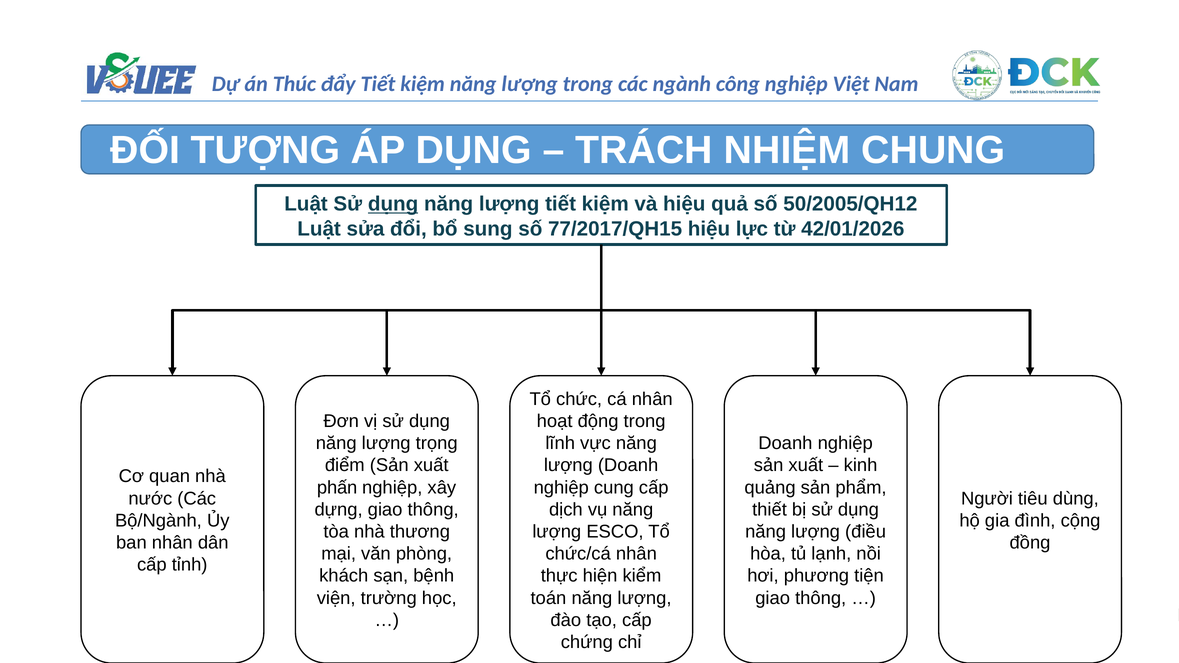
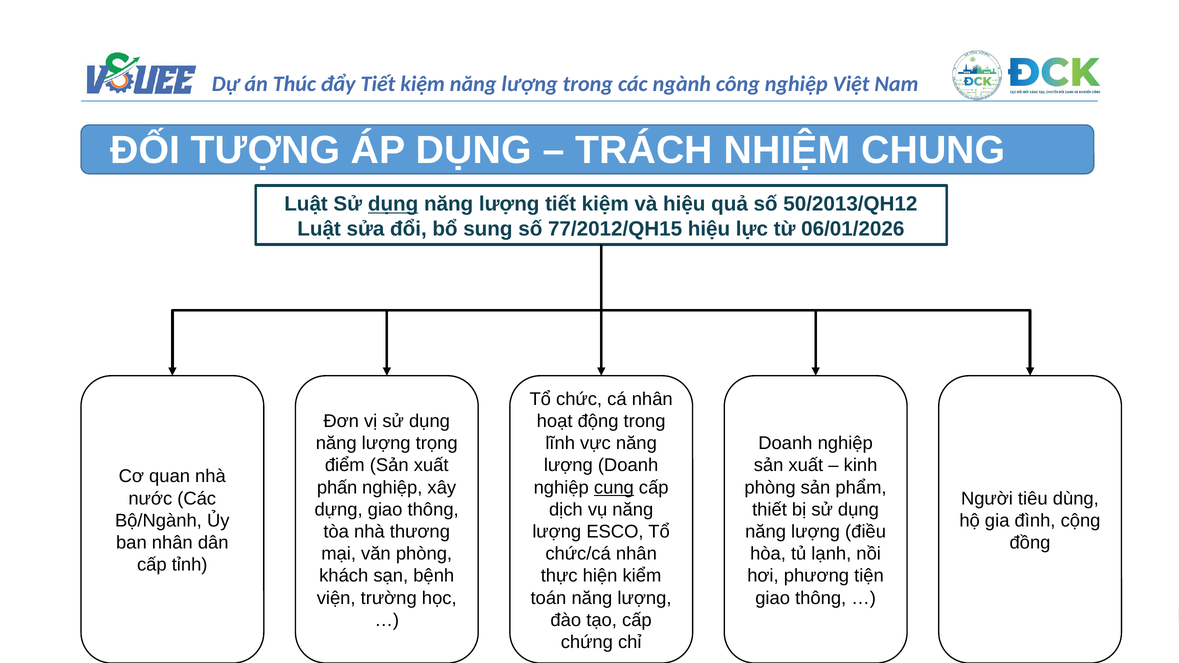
50/2005/QH12: 50/2005/QH12 -> 50/2013/QH12
77/2017/QH15: 77/2017/QH15 -> 77/2012/QH15
42/01/2026: 42/01/2026 -> 06/01/2026
cung underline: none -> present
quảng at (770, 488): quảng -> phòng
